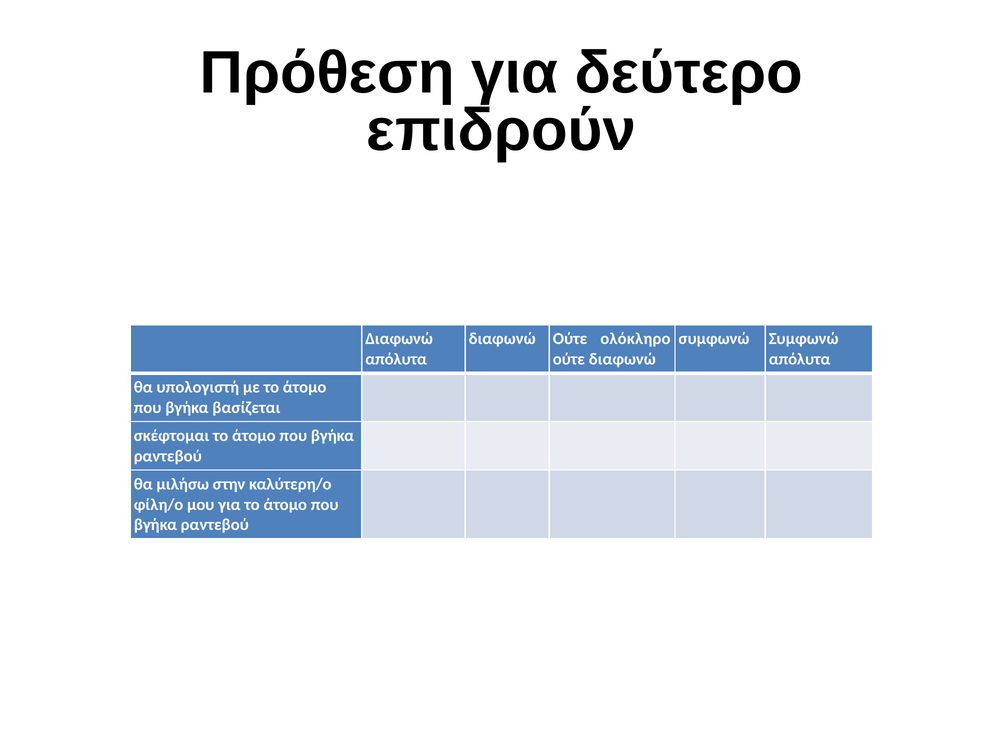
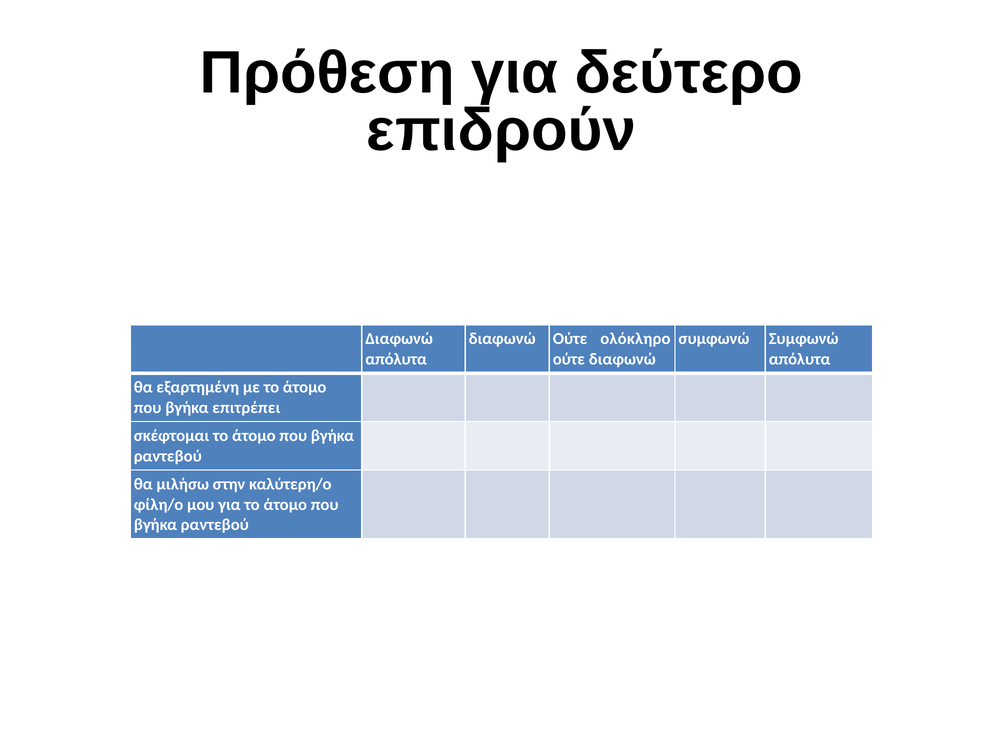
υπολογιστή: υπολογιστή -> εξαρτημένη
βασίζεται: βασίζεται -> επιτρέπει
